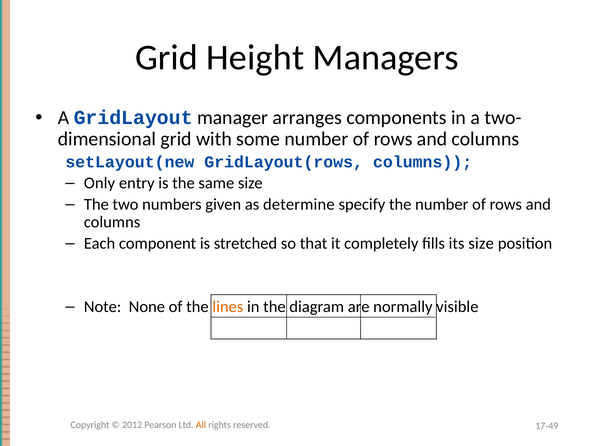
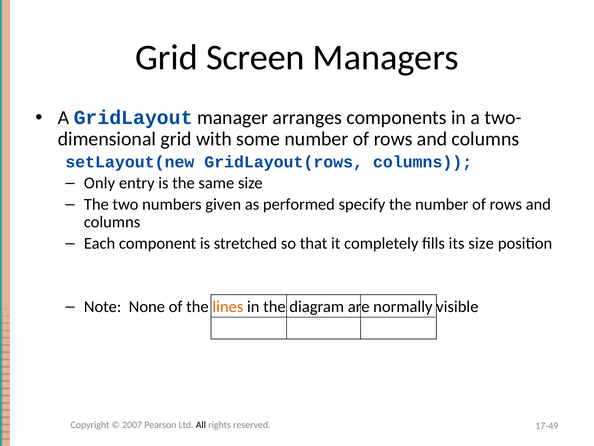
Height: Height -> Screen
determine: determine -> performed
2012: 2012 -> 2007
All colour: orange -> black
